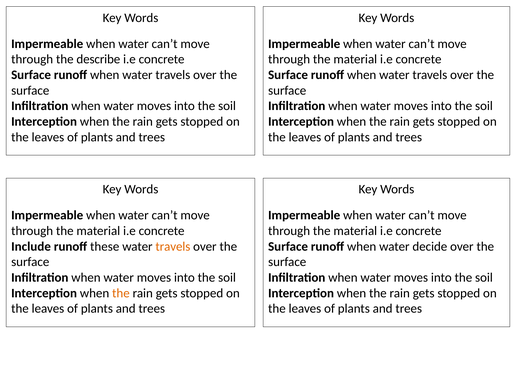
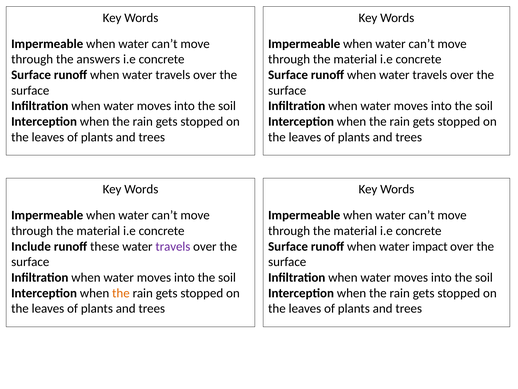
describe: describe -> answers
travels at (173, 246) colour: orange -> purple
decide: decide -> impact
